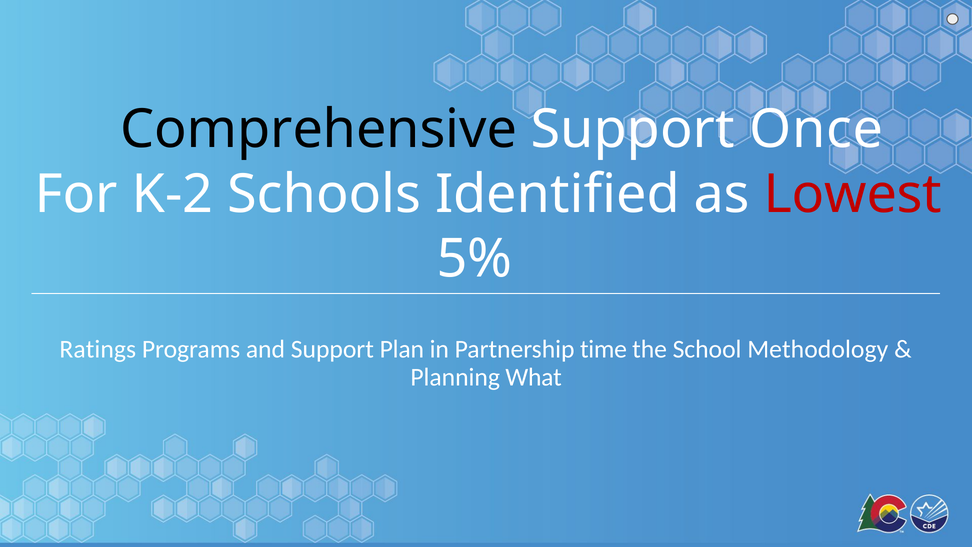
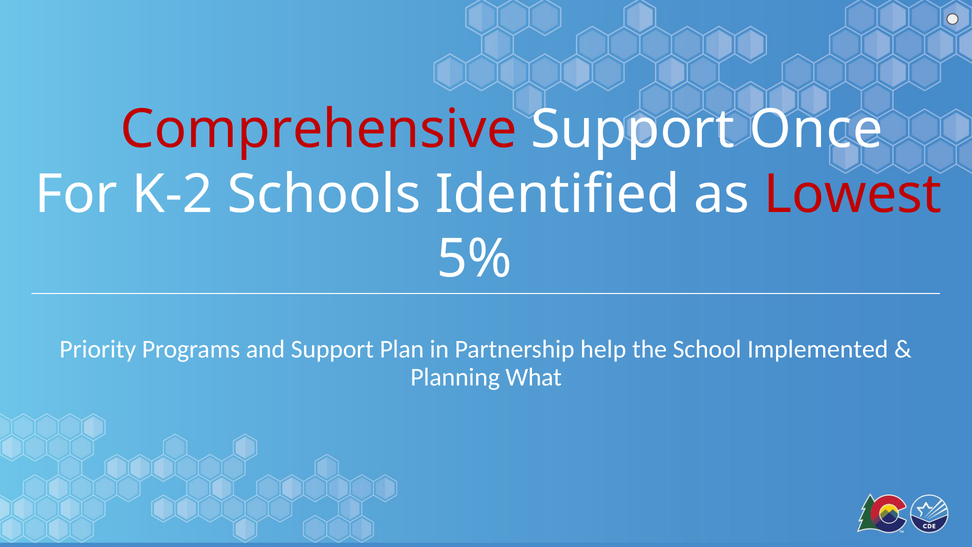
Comprehensive colour: black -> red
Ratings: Ratings -> Priority
time: time -> help
Methodology: Methodology -> Implemented
